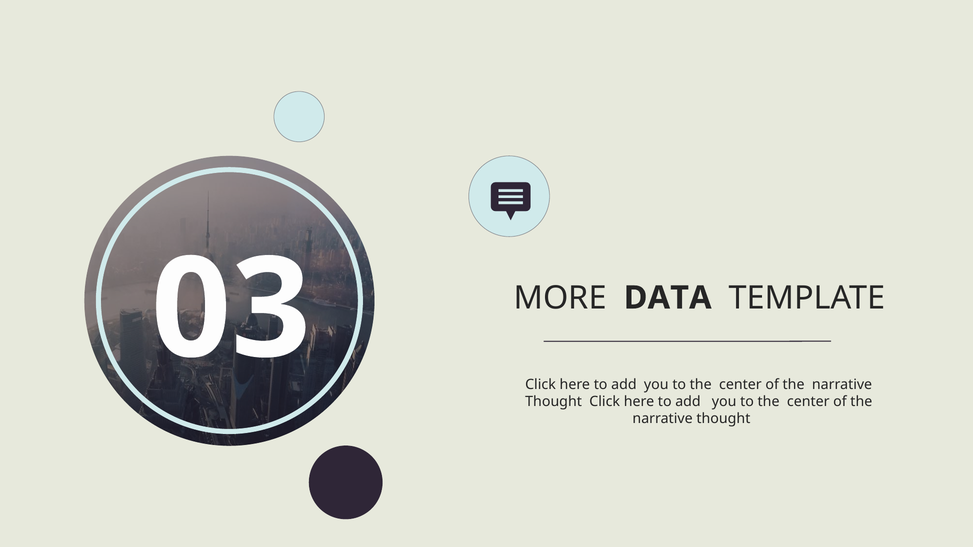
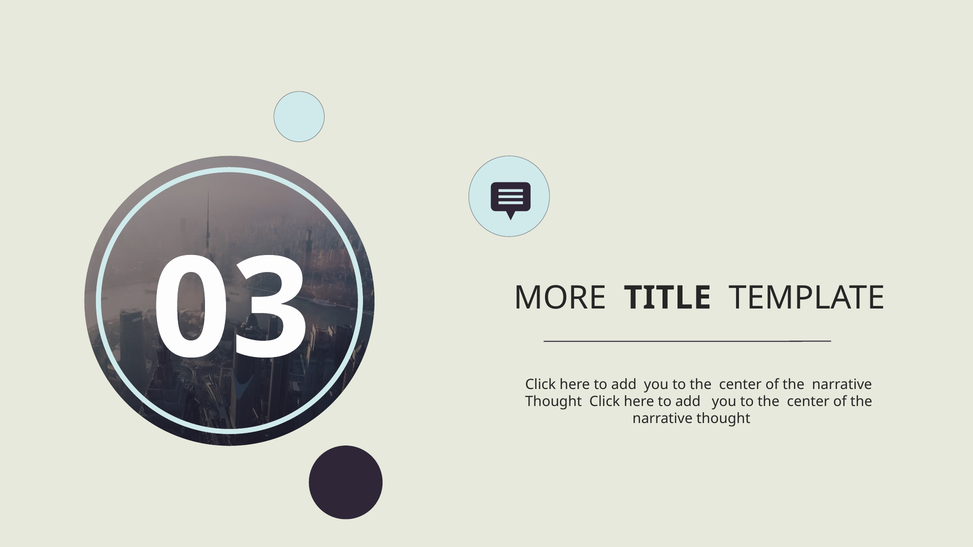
DATA: DATA -> TITLE
